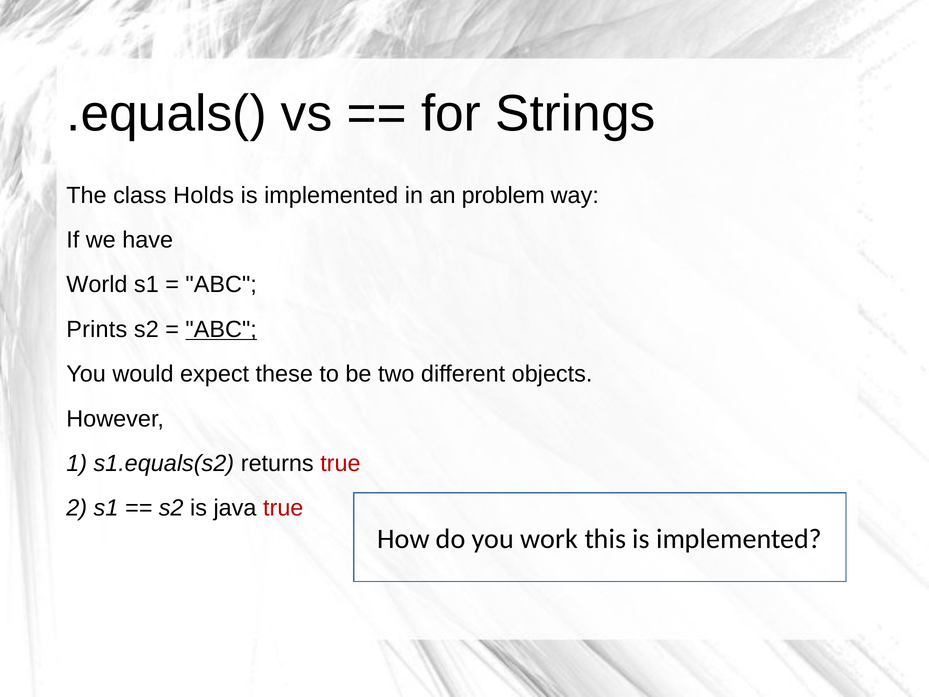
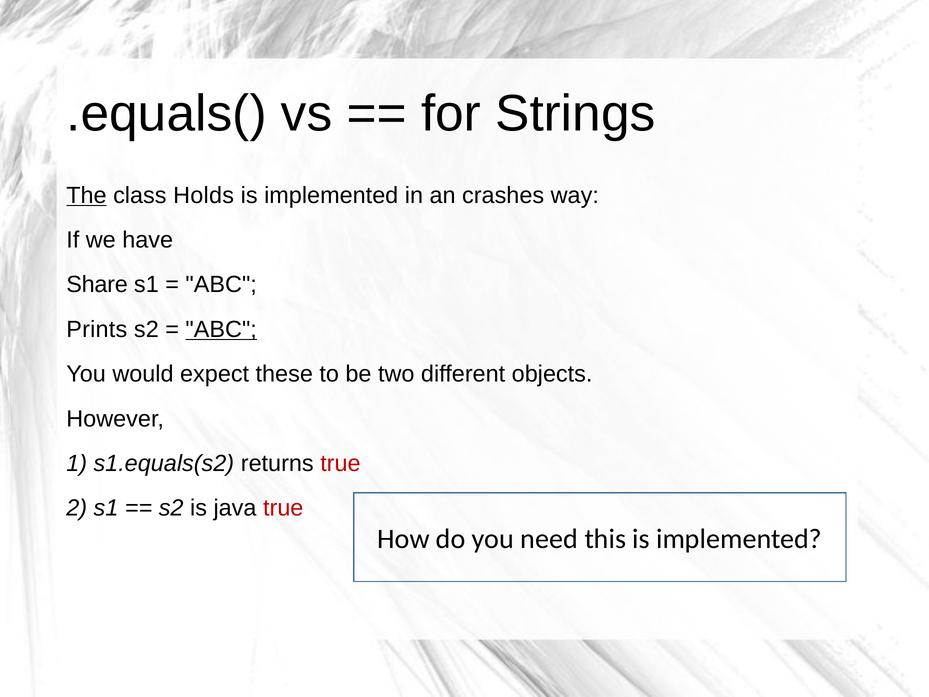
The underline: none -> present
problem: problem -> crashes
World: World -> Share
work: work -> need
